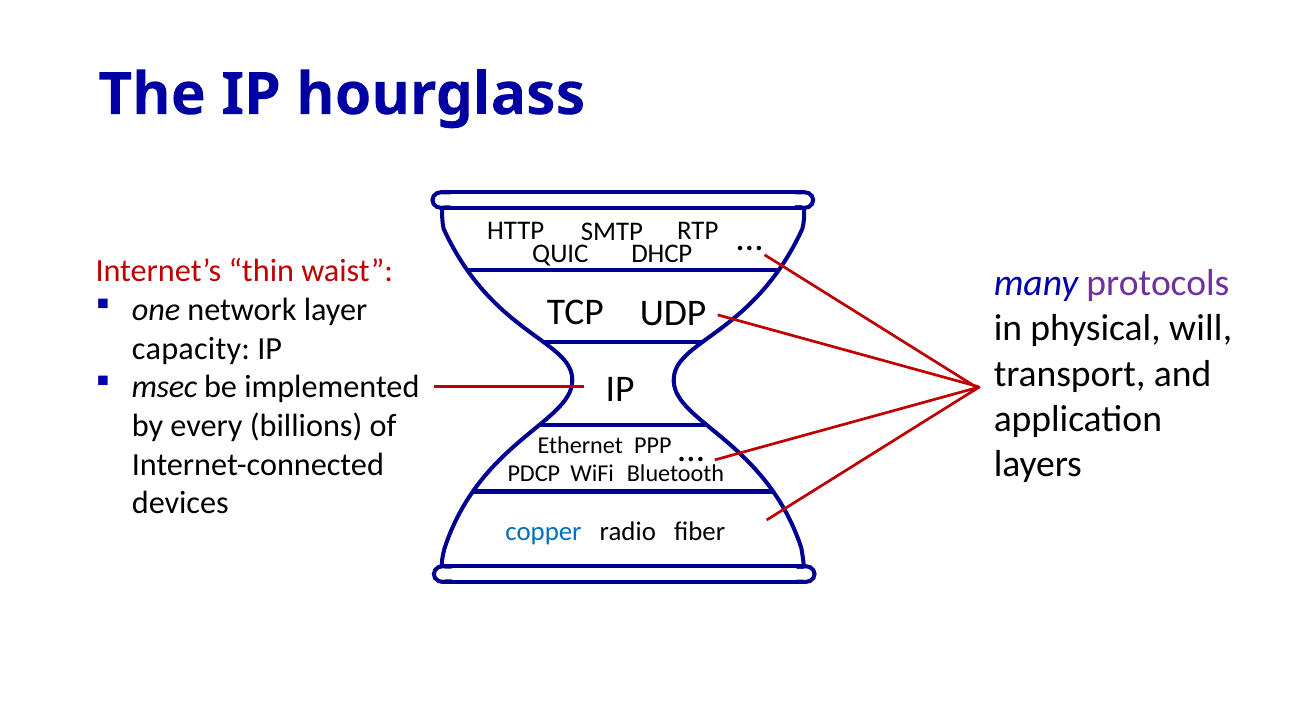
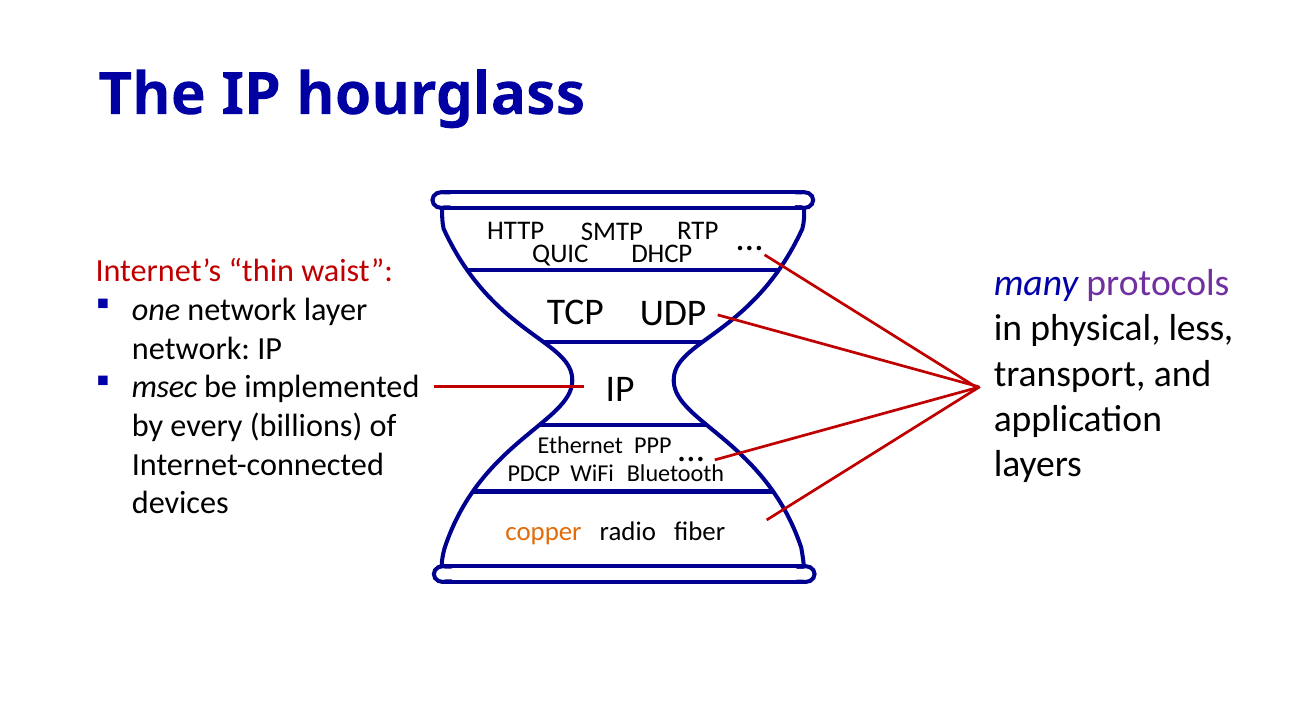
will: will -> less
capacity at (191, 349): capacity -> network
copper colour: blue -> orange
